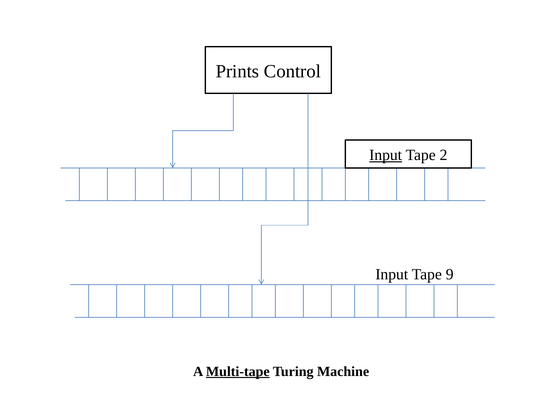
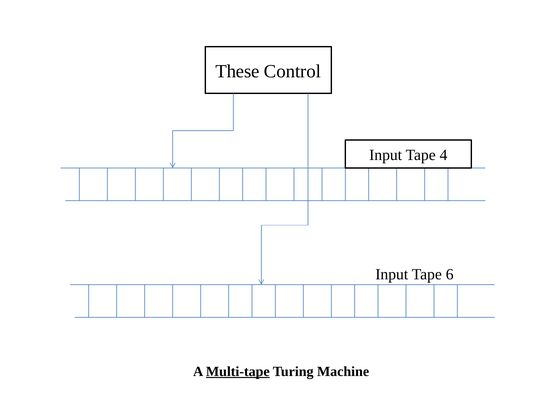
Prints: Prints -> These
Input at (386, 155) underline: present -> none
2: 2 -> 4
9: 9 -> 6
